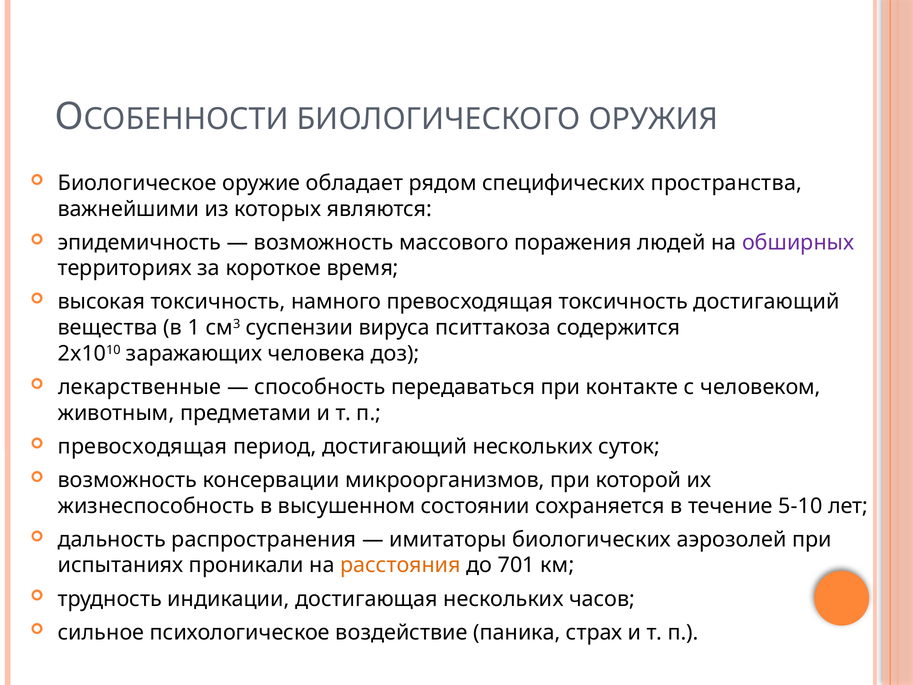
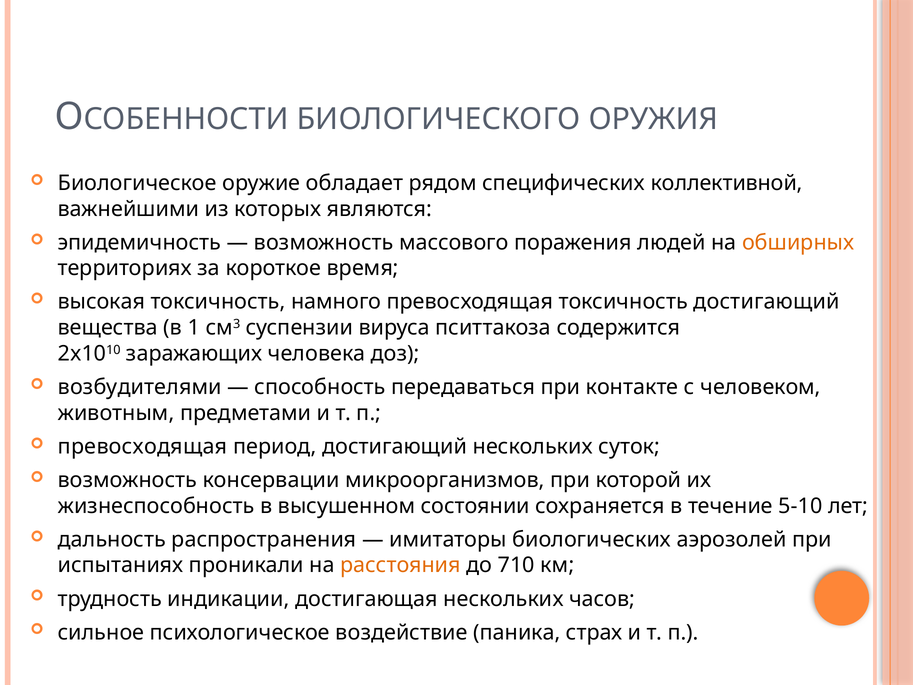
пространства: пространства -> коллективной
обширных colour: purple -> orange
лекарственные: лекарственные -> возбудителями
701: 701 -> 710
